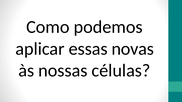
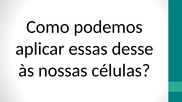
novas: novas -> desse
